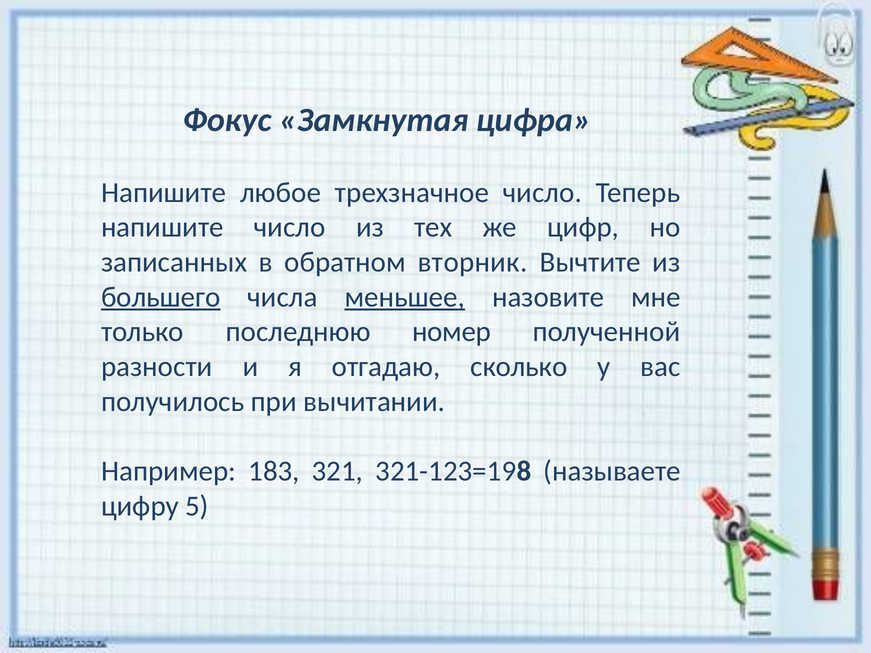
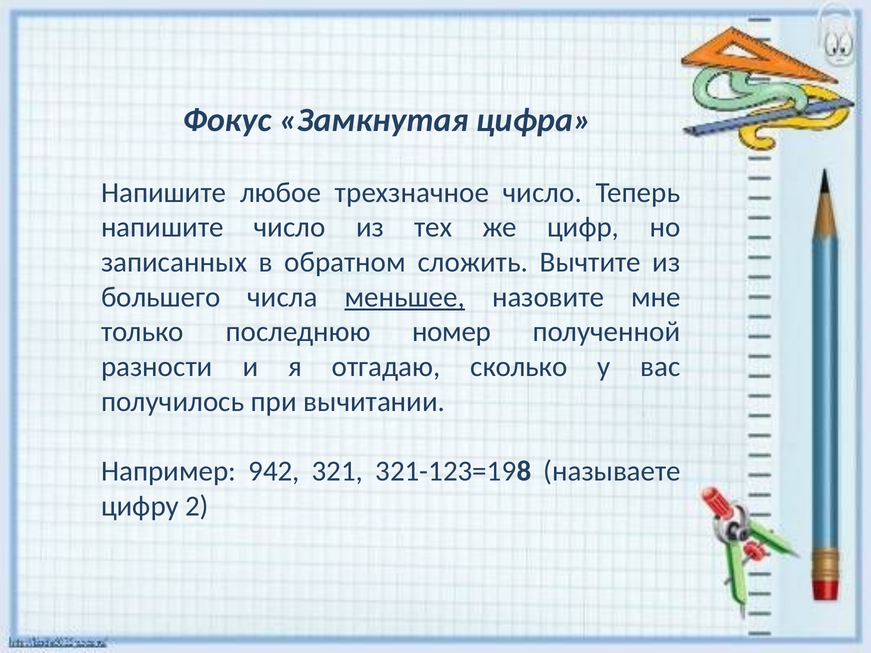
вторник: вторник -> сложить
большего underline: present -> none
183: 183 -> 942
5: 5 -> 2
